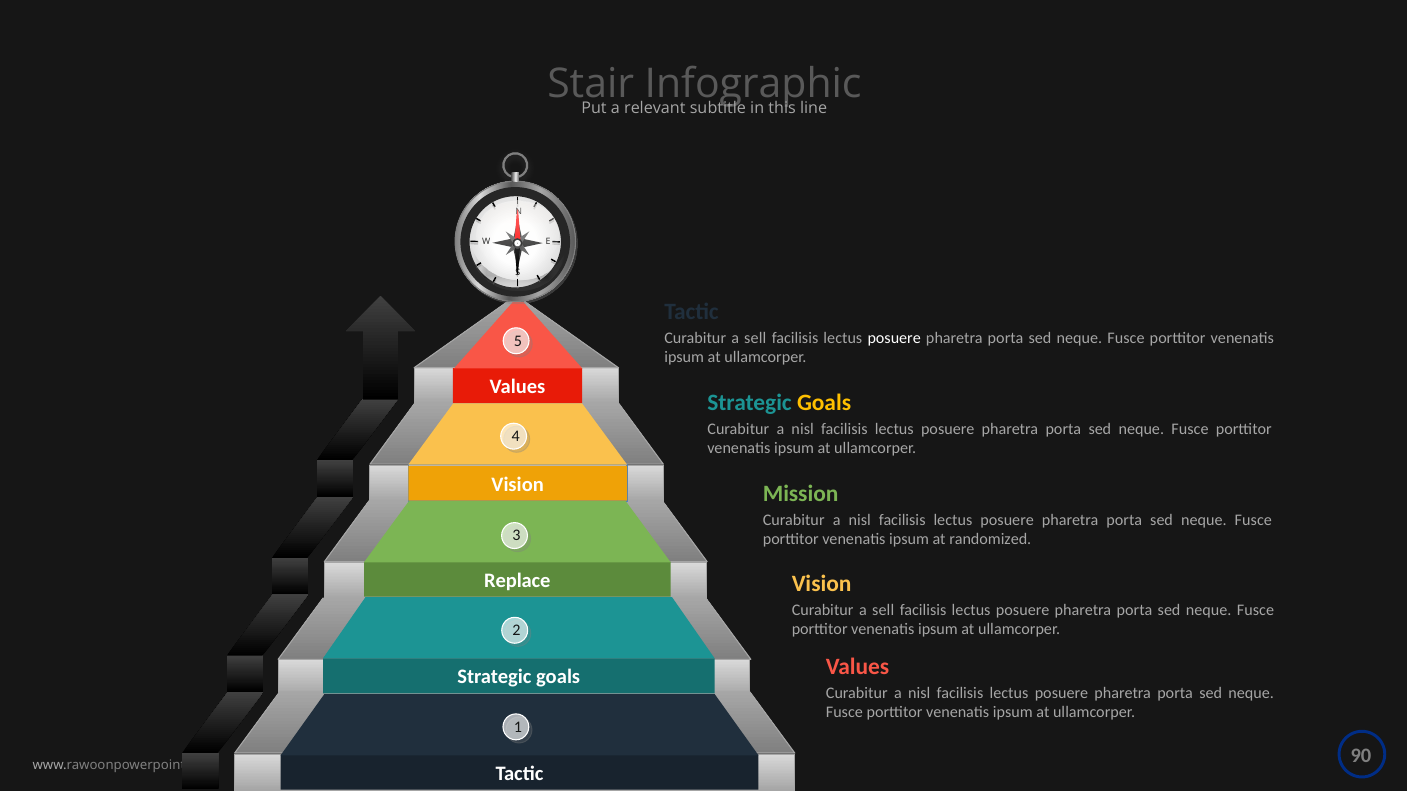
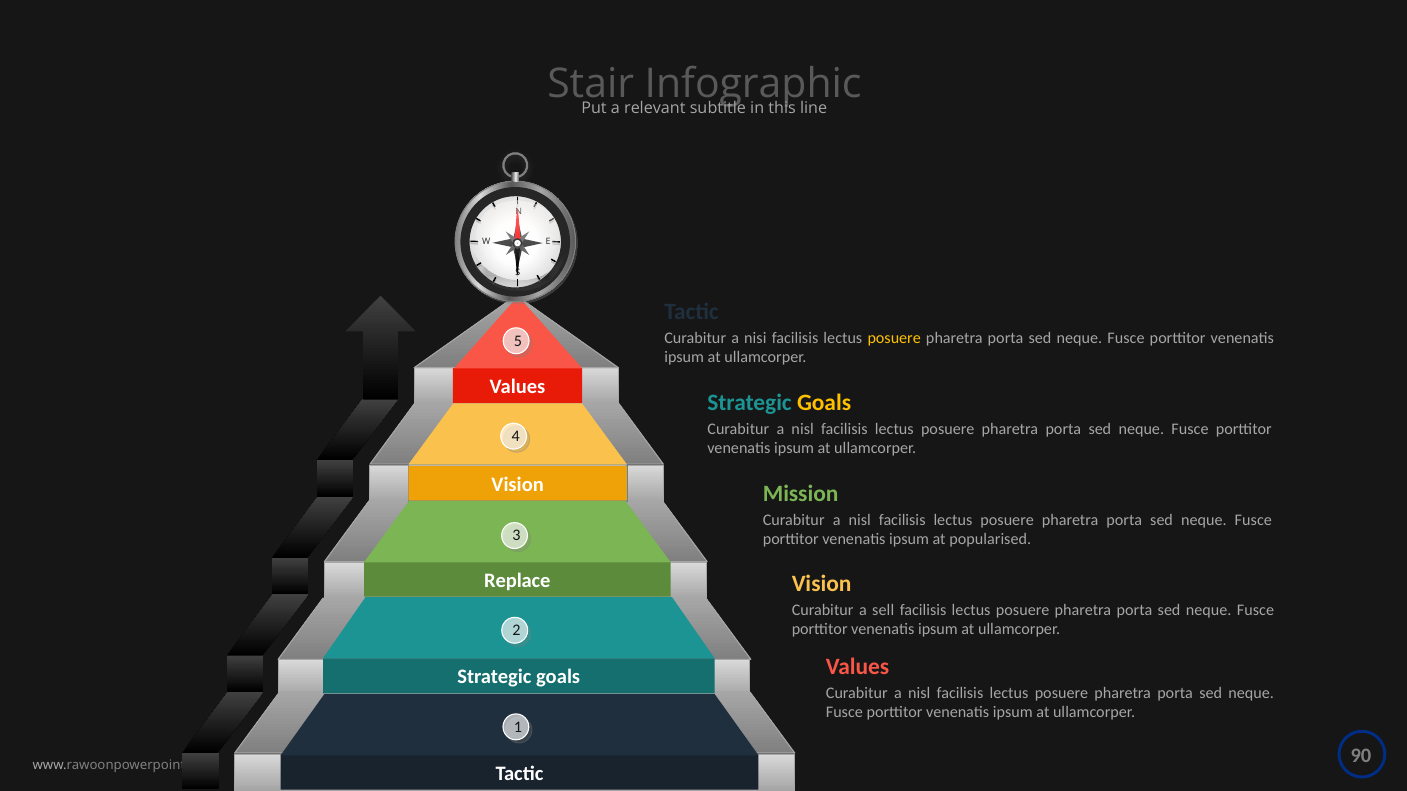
sell at (755, 338): sell -> nisi
posuere at (894, 338) colour: white -> yellow
randomized: randomized -> popularised
